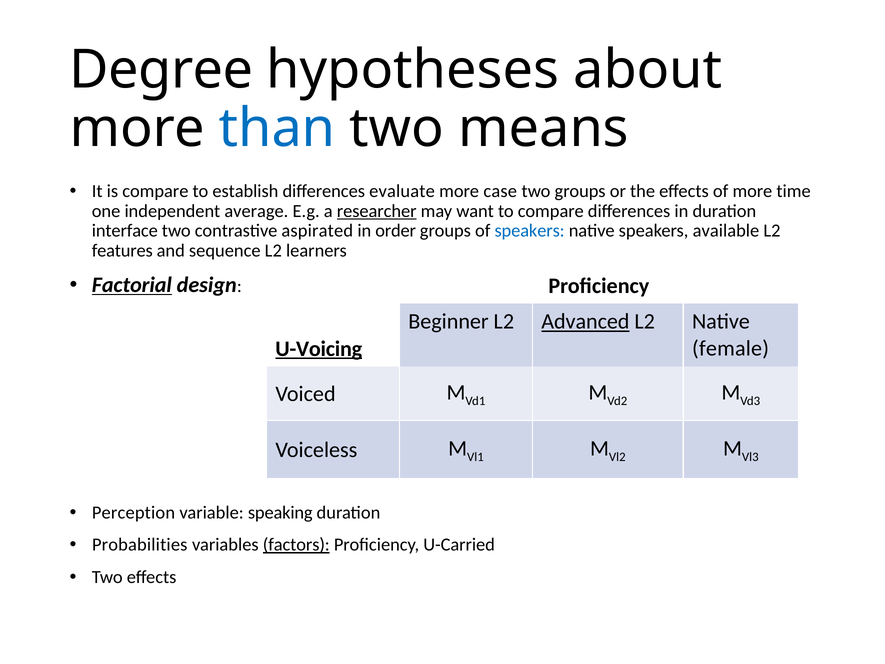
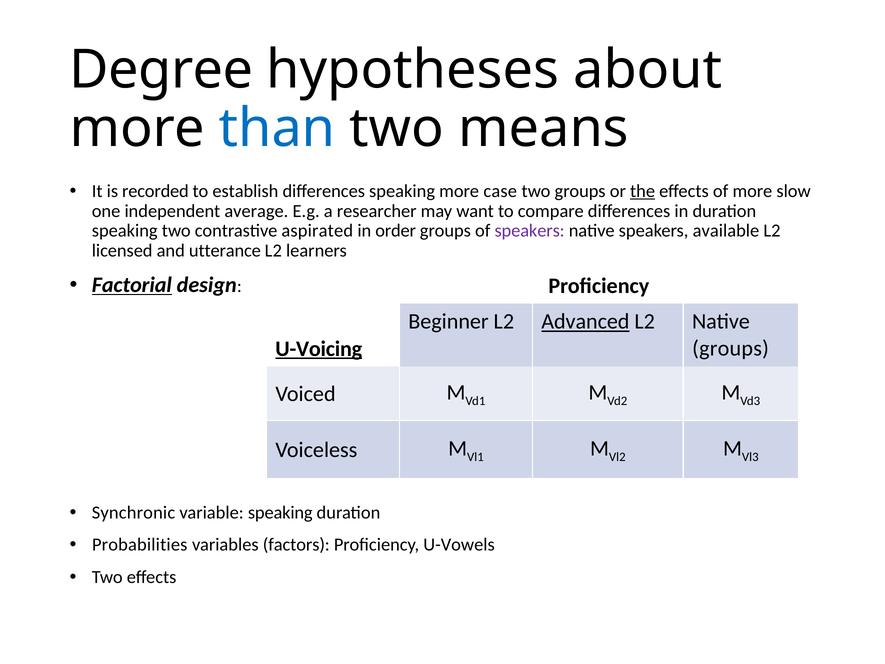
is compare: compare -> recorded
differences evaluate: evaluate -> speaking
the underline: none -> present
time: time -> slow
researcher underline: present -> none
interface at (125, 231): interface -> speaking
speakers at (530, 231) colour: blue -> purple
features: features -> licensed
sequence: sequence -> utterance
female at (731, 349): female -> groups
Perception: Perception -> Synchronic
factors underline: present -> none
U-Carried: U-Carried -> U-Vowels
